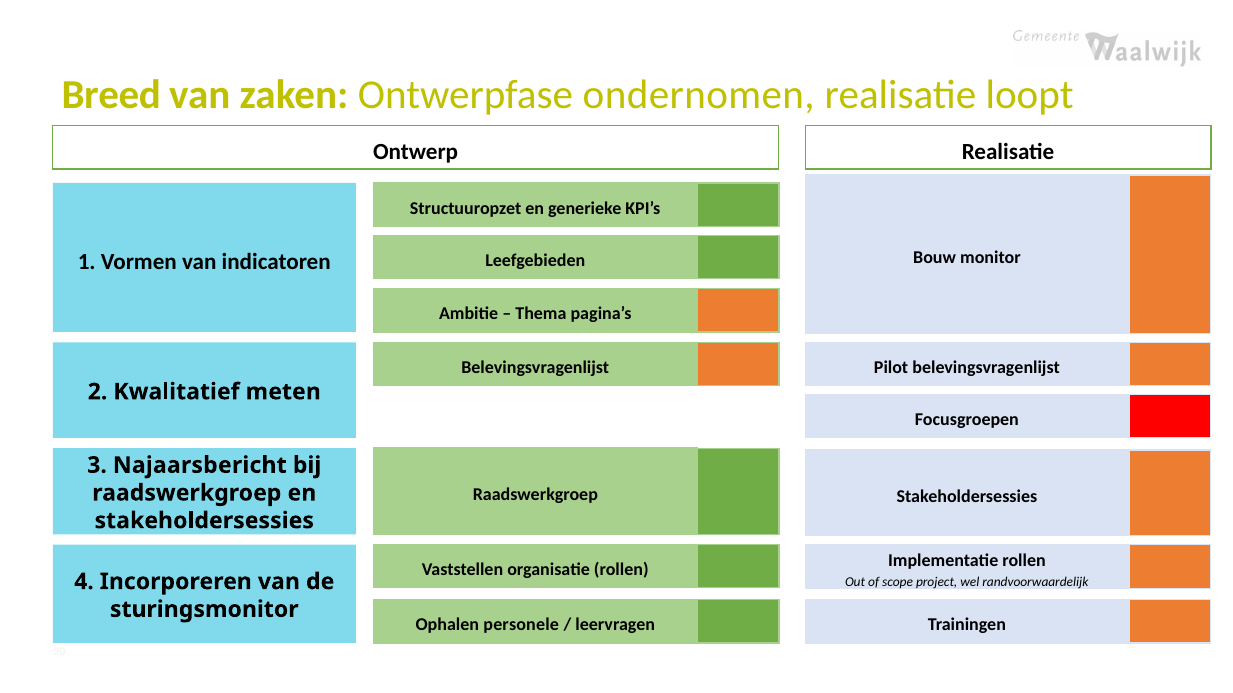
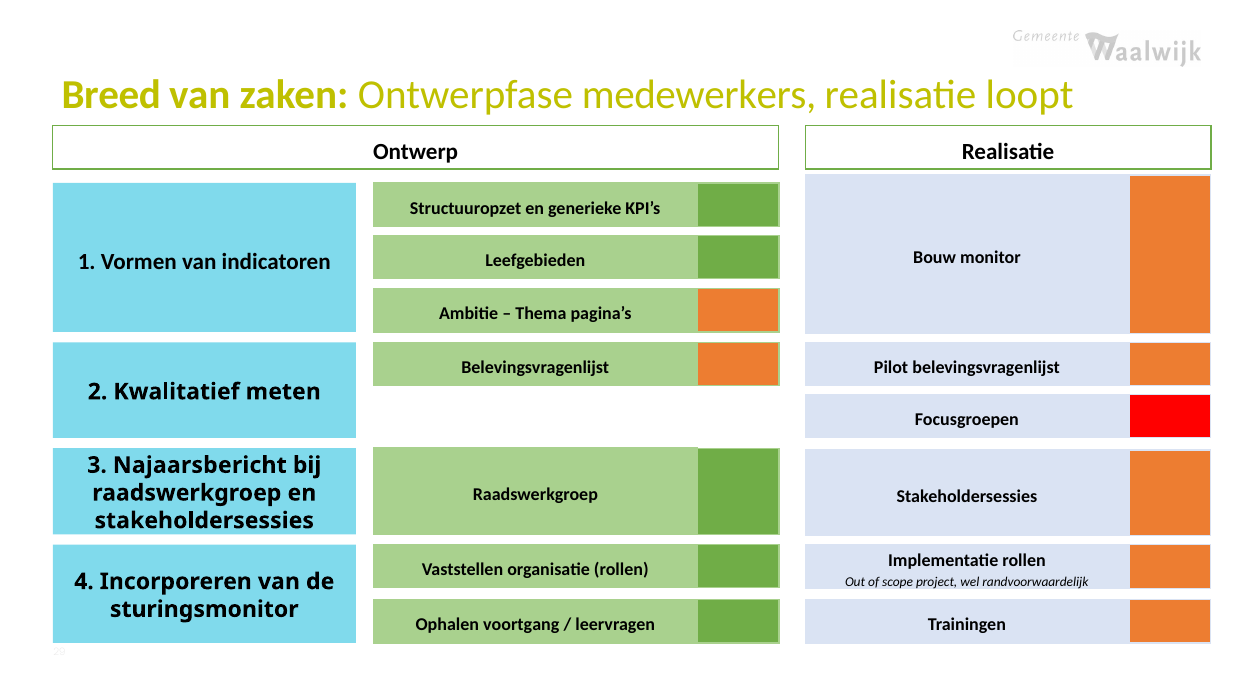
ondernomen: ondernomen -> medewerkers
personele: personele -> voortgang
